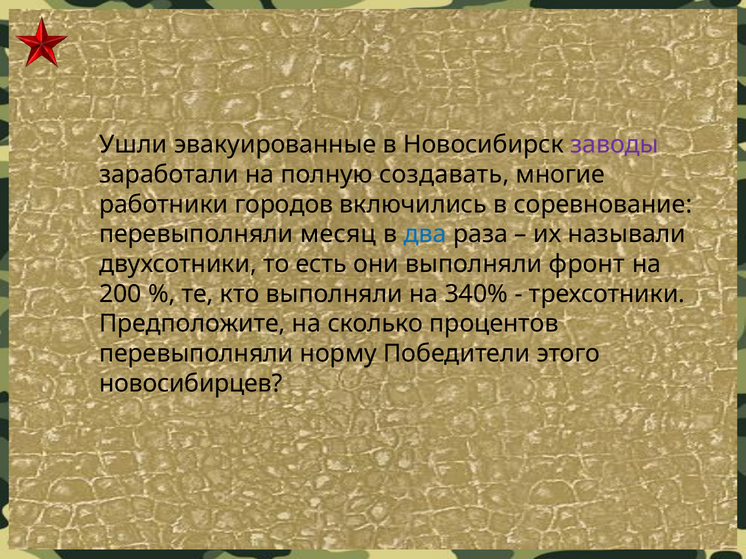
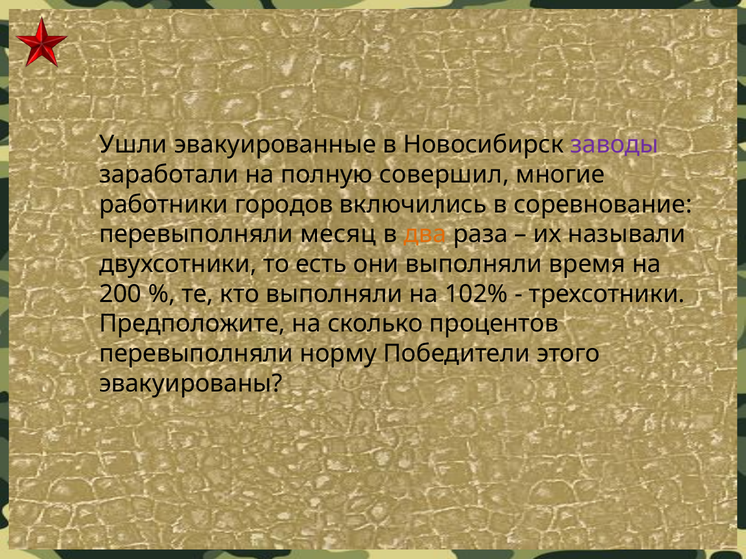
создавать: создавать -> совершил
два colour: blue -> orange
фронт: фронт -> время
340%: 340% -> 102%
новосибирцев: новосибирцев -> эвакуированы
